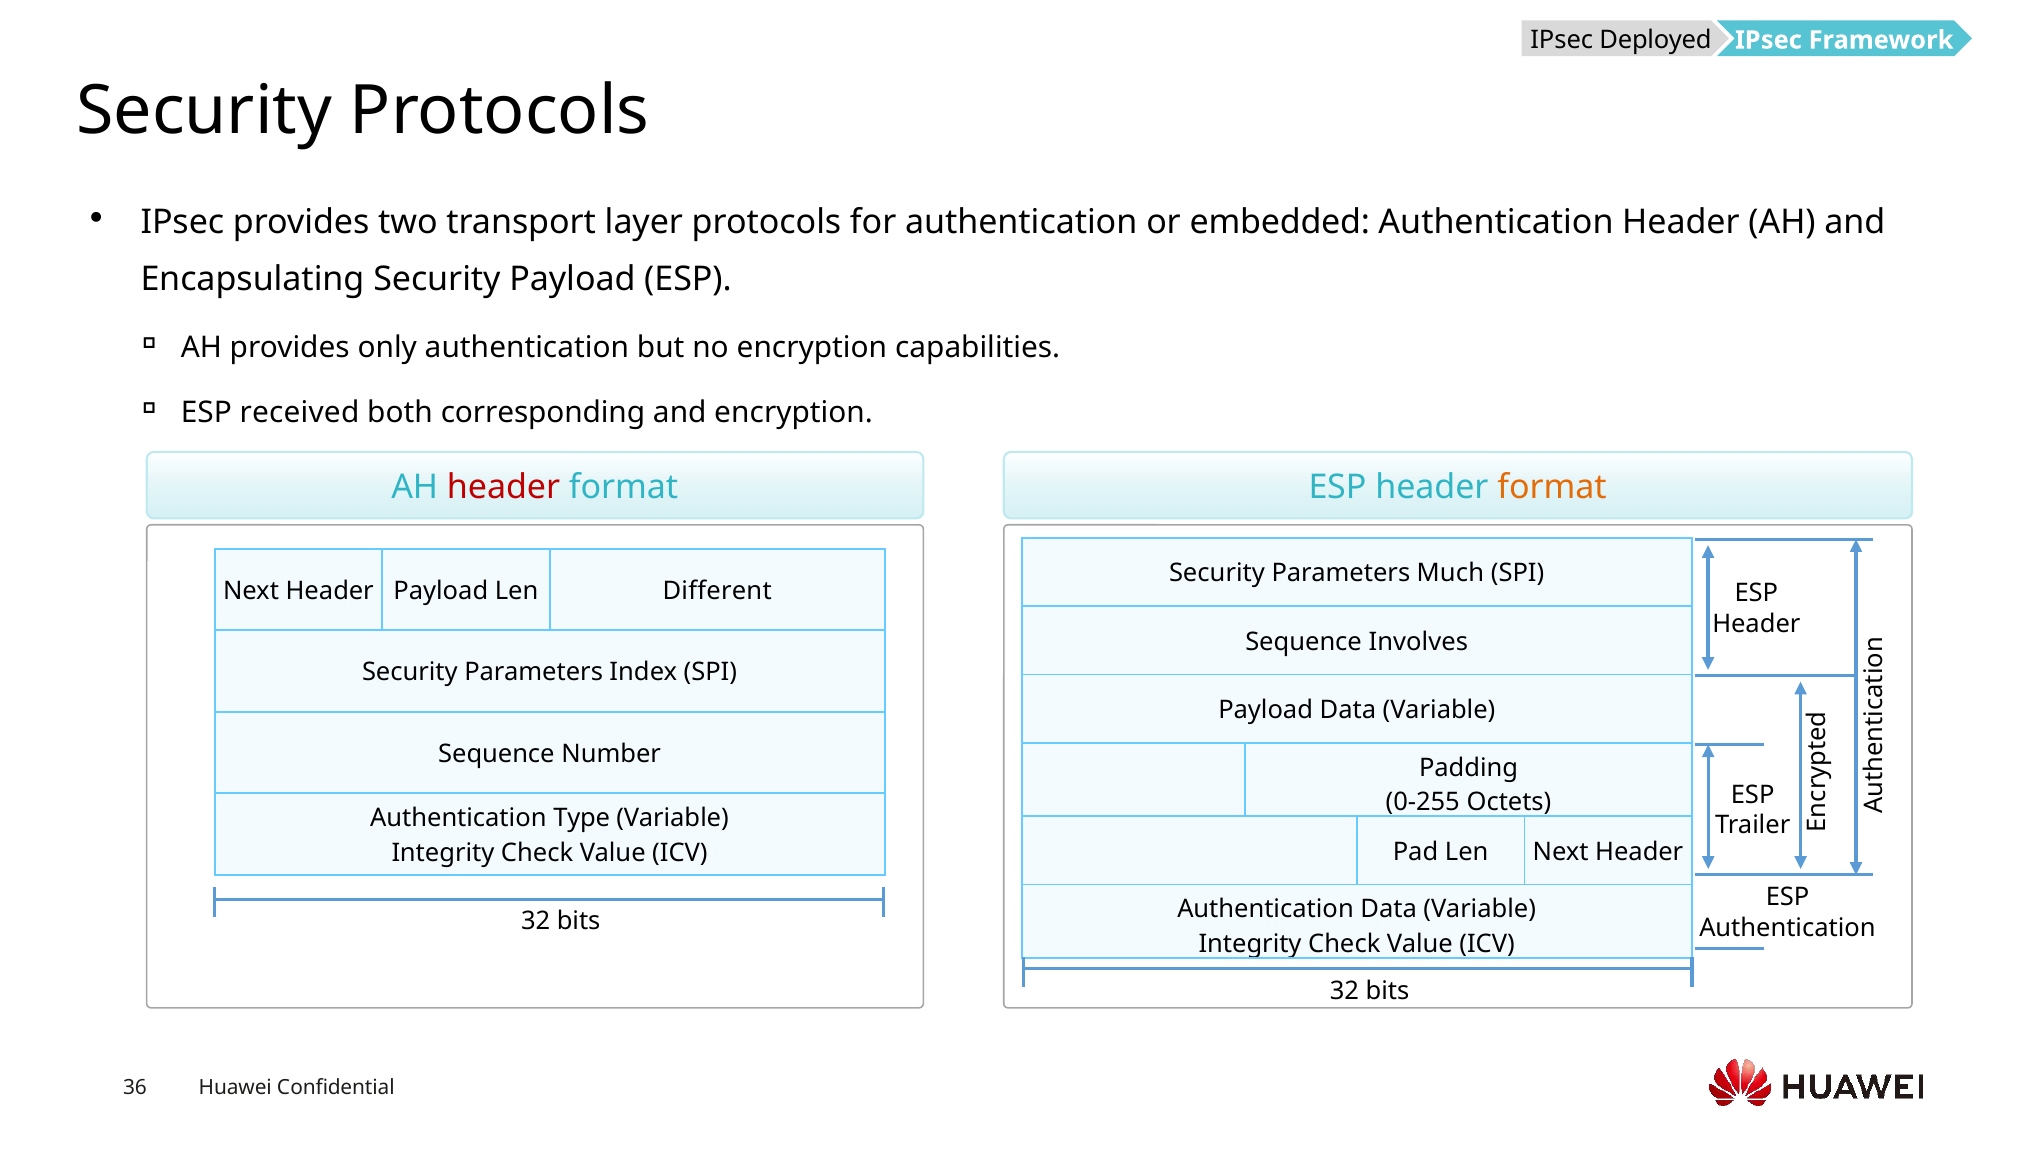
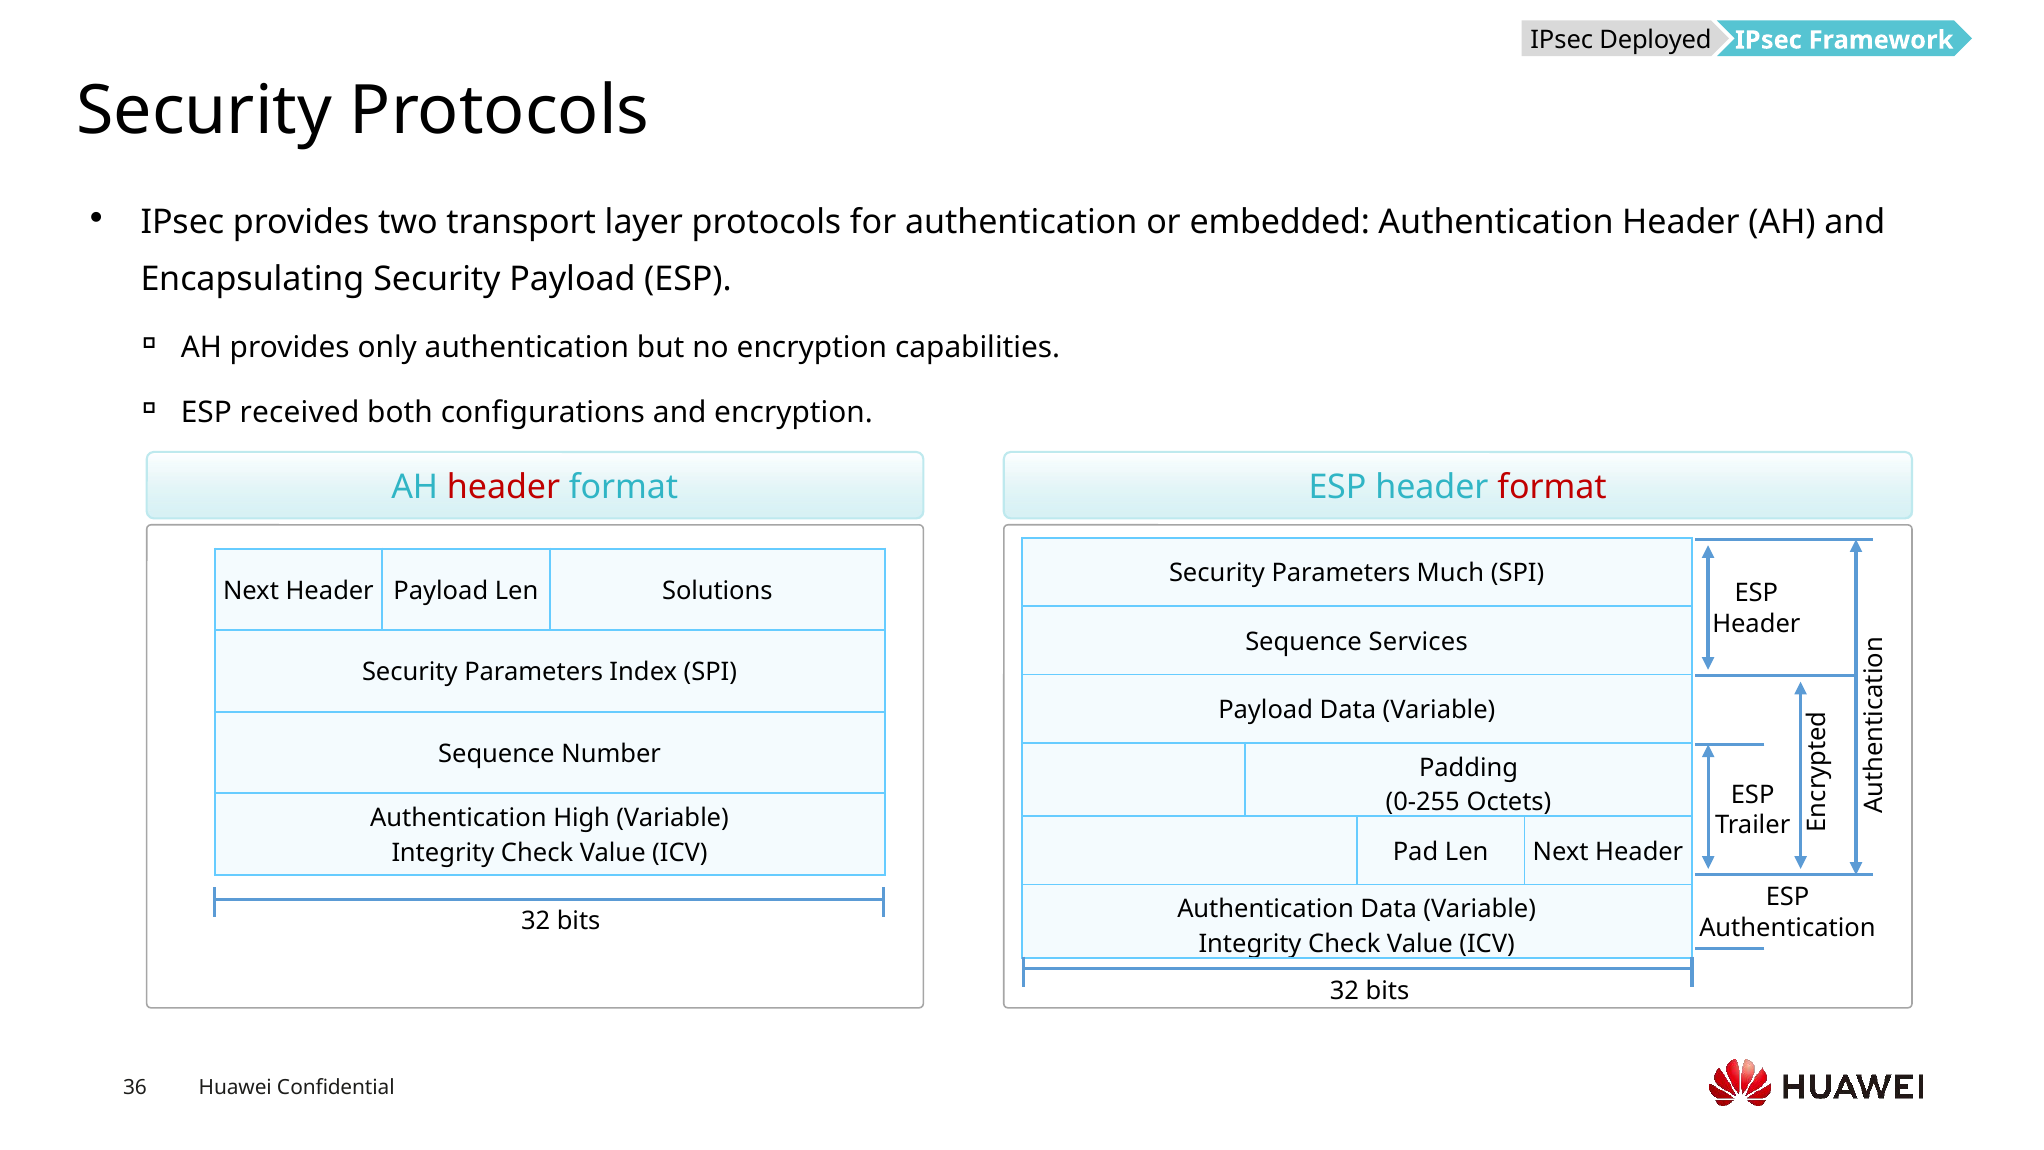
corresponding: corresponding -> configurations
format at (1552, 487) colour: orange -> red
Different: Different -> Solutions
Involves: Involves -> Services
Type: Type -> High
